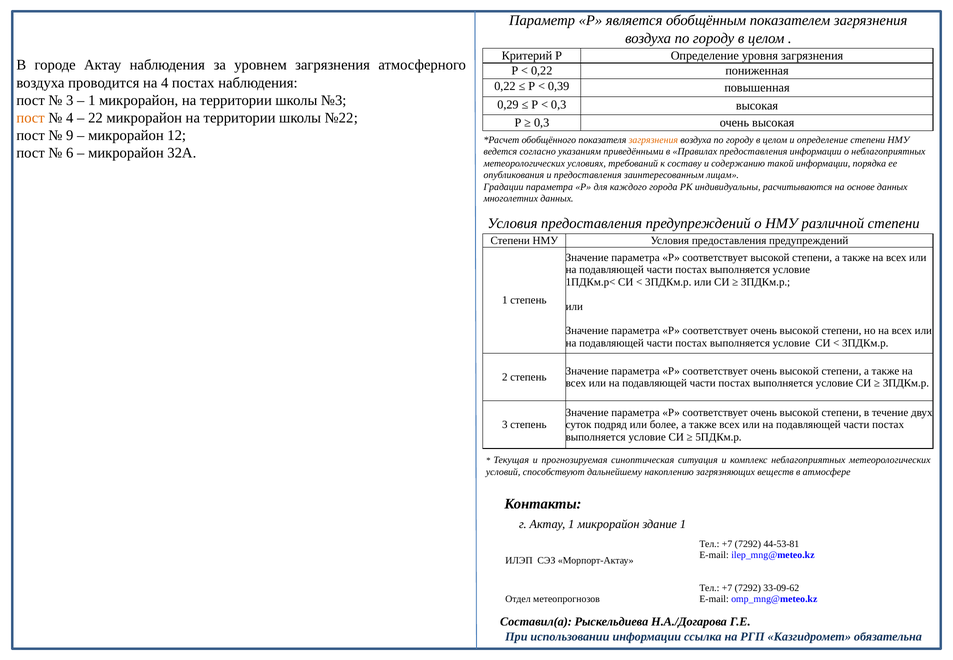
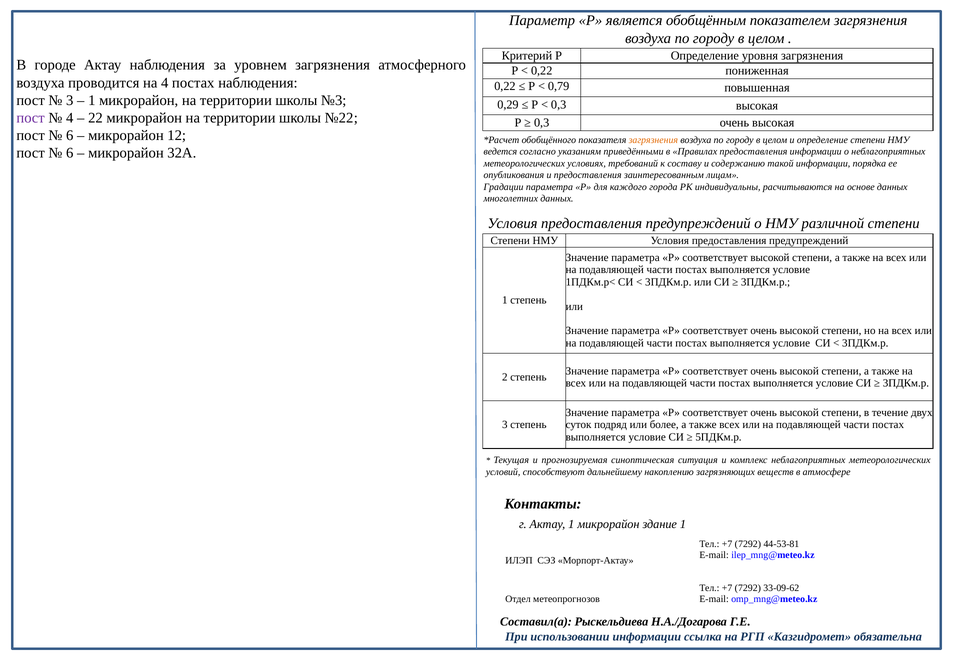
0,39: 0,39 -> 0,79
пост at (31, 118) colour: orange -> purple
9 at (70, 135): 9 -> 6
